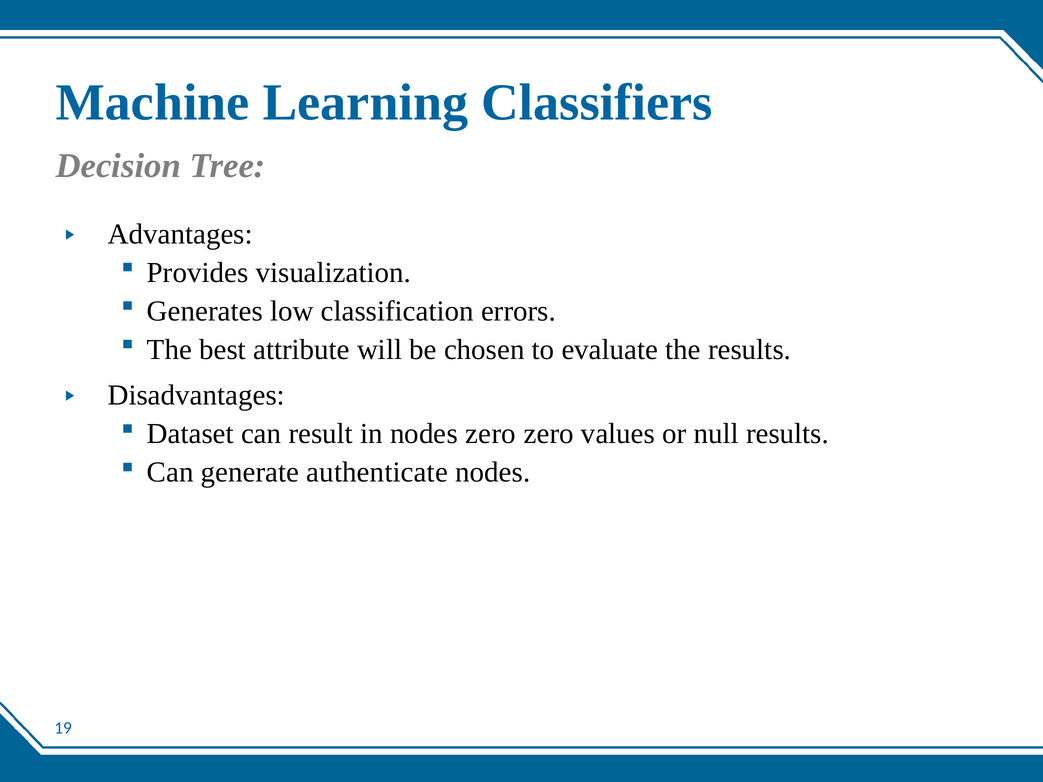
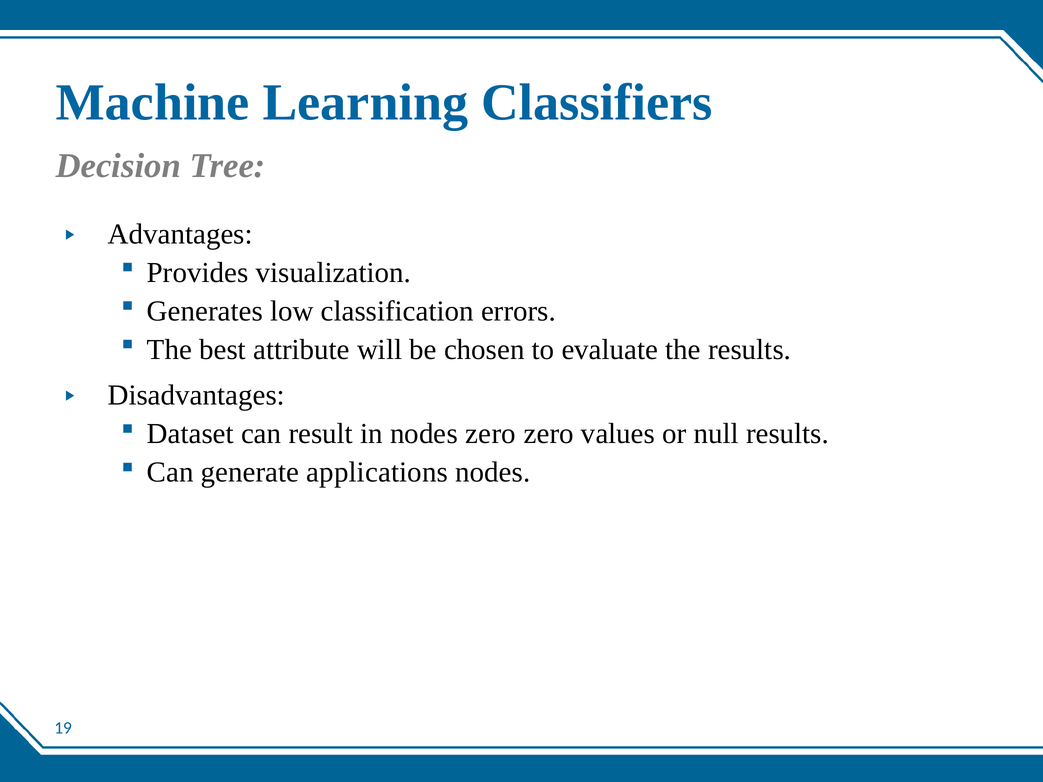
authenticate: authenticate -> applications
